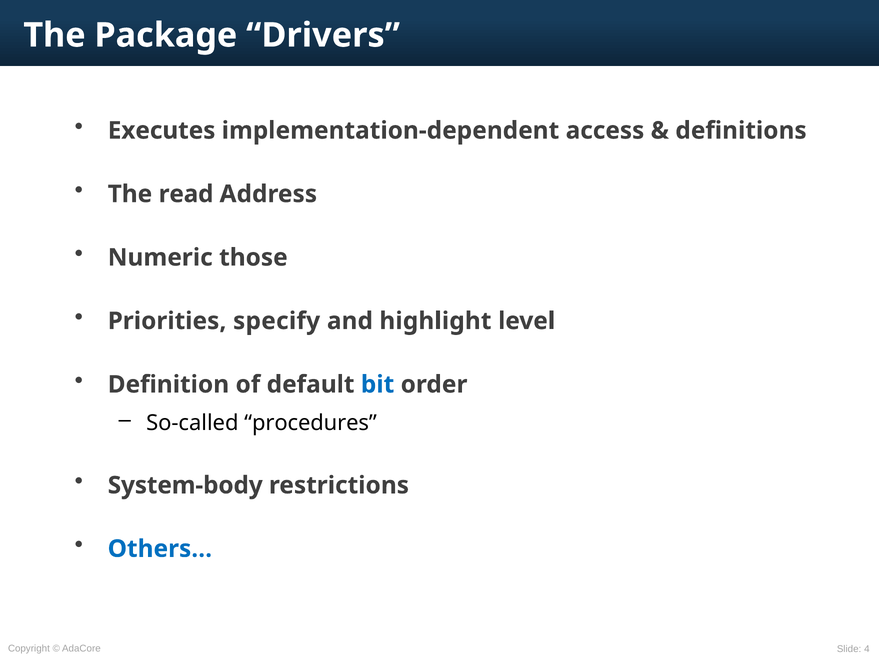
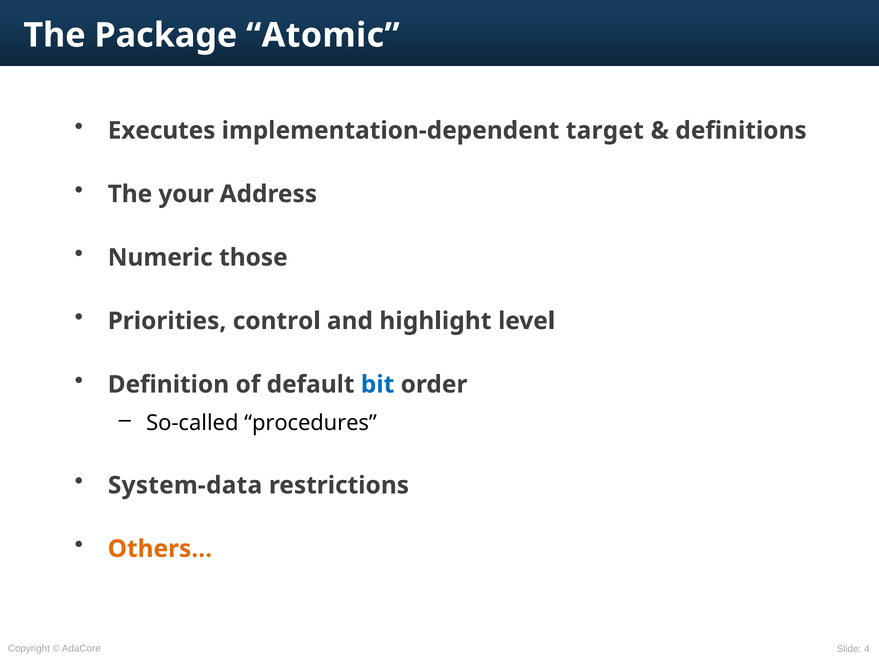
Drivers: Drivers -> Atomic
access: access -> target
read: read -> your
specify: specify -> control
System-body: System-body -> System-data
Others… colour: blue -> orange
